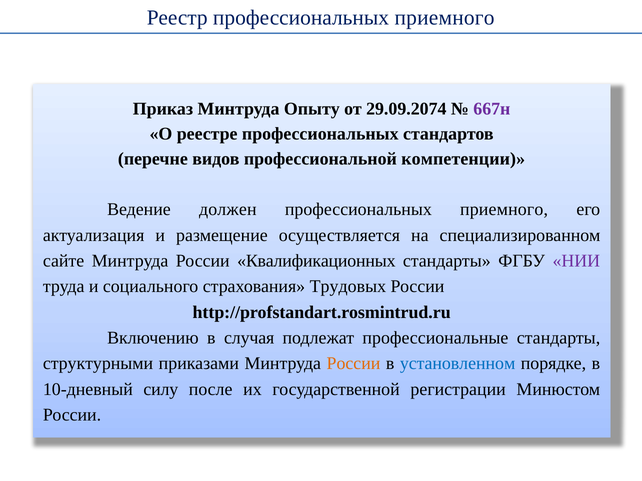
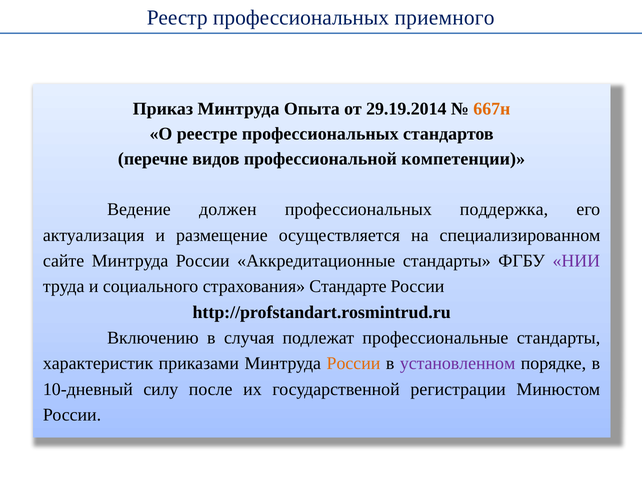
Опыту: Опыту -> Опыта
29.09.2074: 29.09.2074 -> 29.19.2014
667н colour: purple -> orange
приемного at (504, 210): приемного -> поддержка
Квалификационных: Квалификационных -> Аккредитационные
Трудовых: Трудовых -> Стандарте
структурными: структурными -> характеристик
установленном colour: blue -> purple
